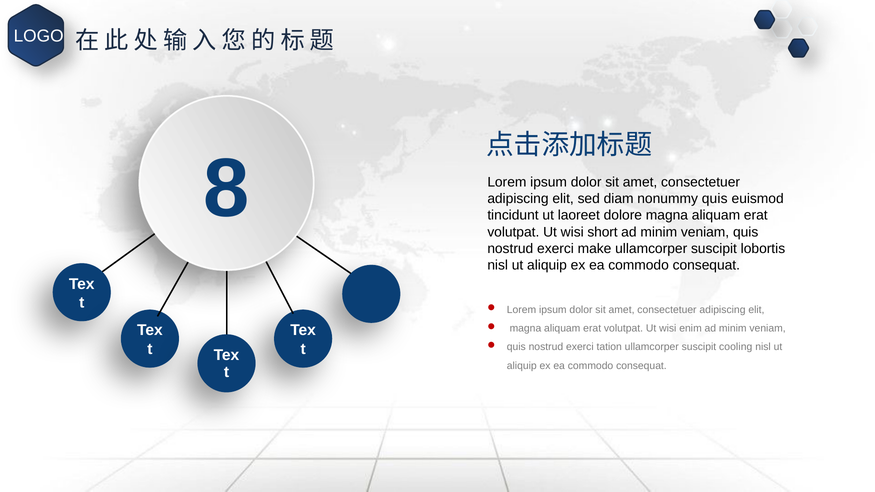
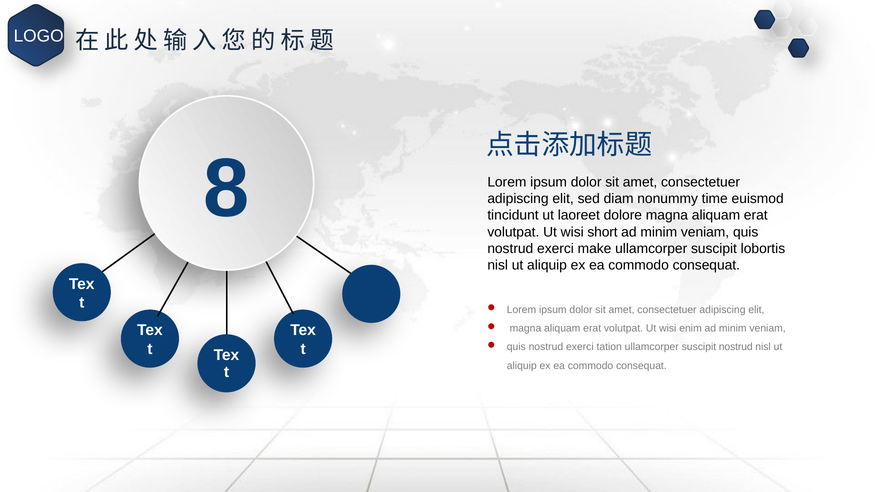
nonummy quis: quis -> time
suscipit cooling: cooling -> nostrud
